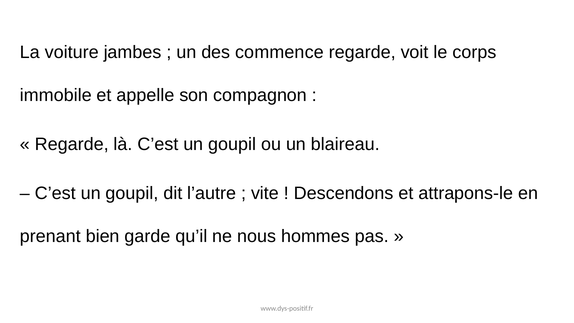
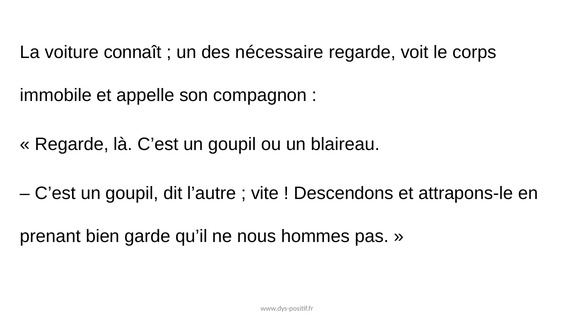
jambes: jambes -> connaît
commence: commence -> nécessaire
